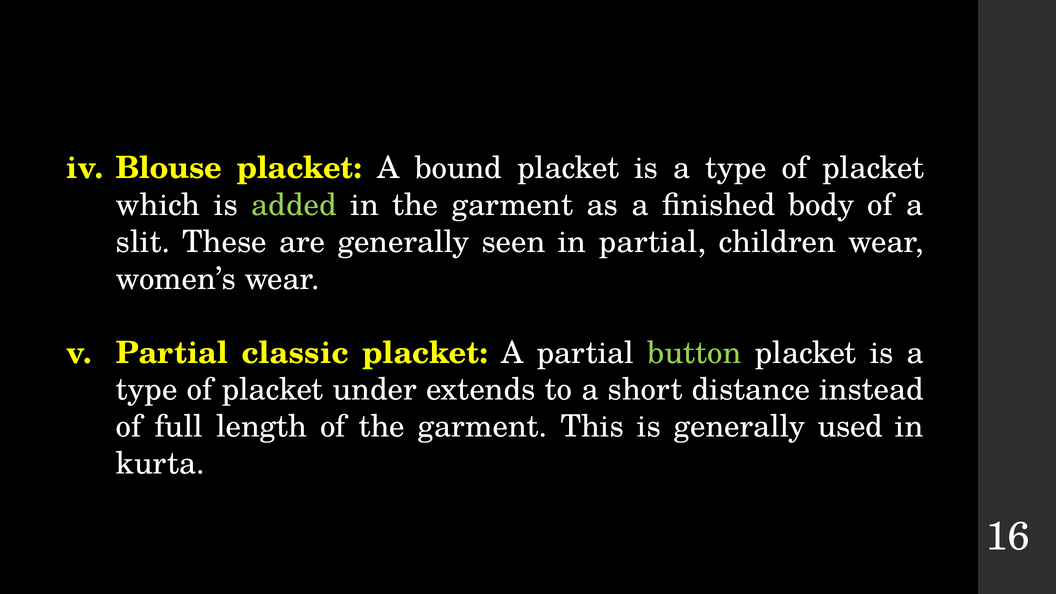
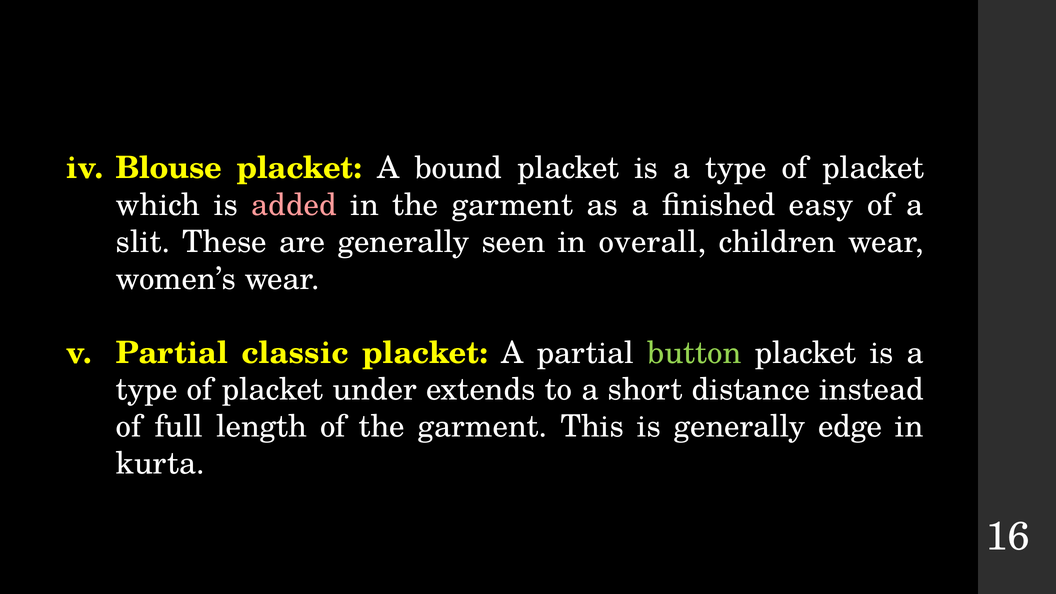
added colour: light green -> pink
body: body -> easy
in partial: partial -> overall
used: used -> edge
